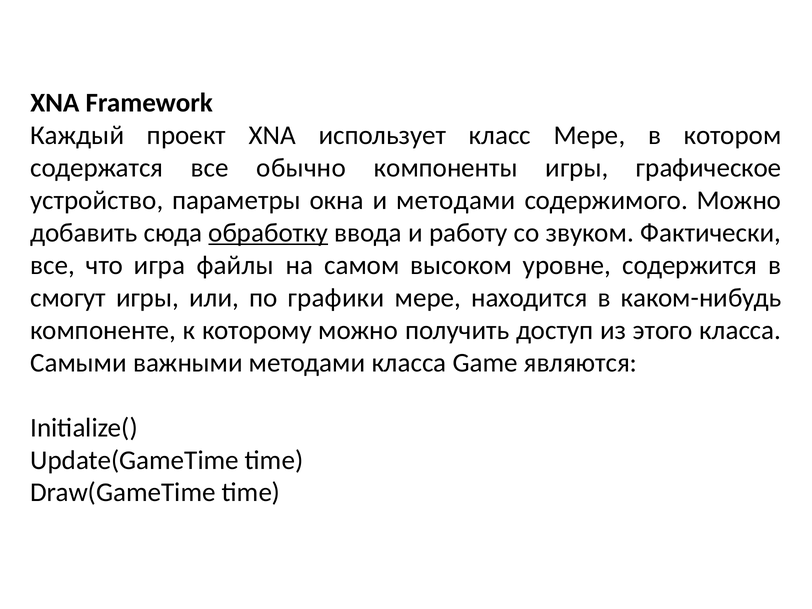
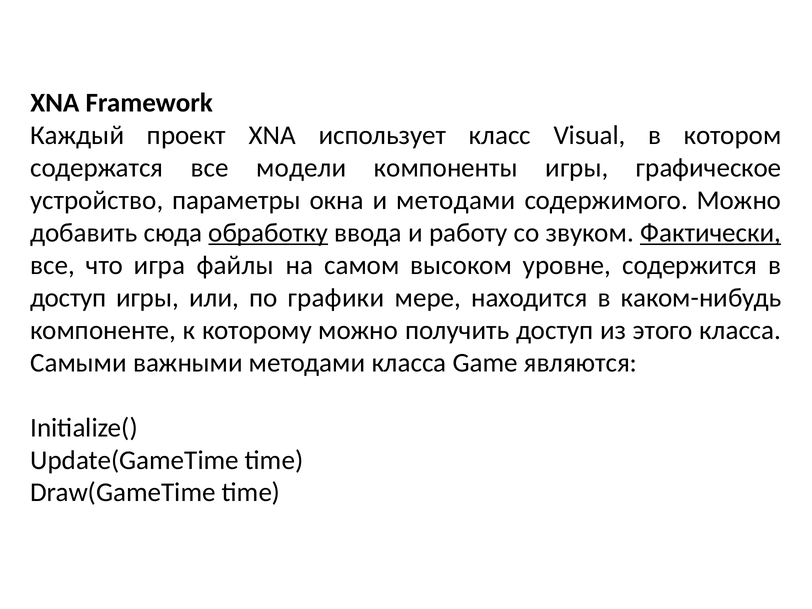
класс Мере: Мере -> Visual
обычно: обычно -> модели
Фактически underline: none -> present
смогут at (68, 298): смогут -> доступ
